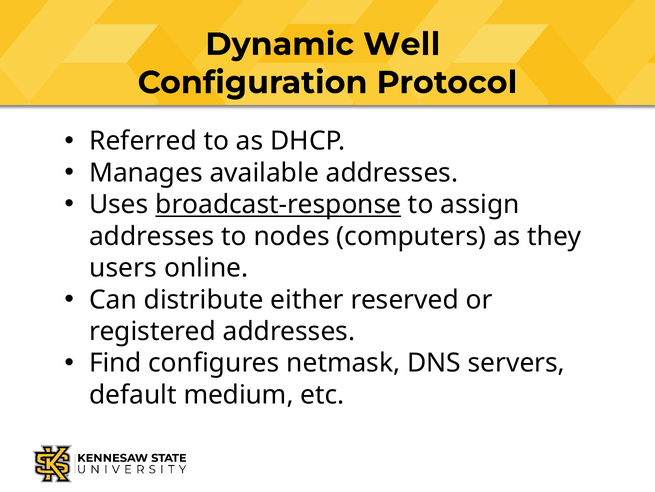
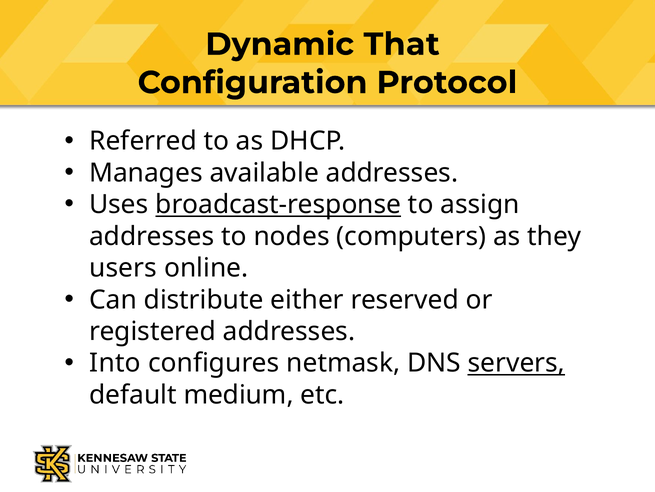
Well: Well -> That
Find: Find -> Into
servers underline: none -> present
